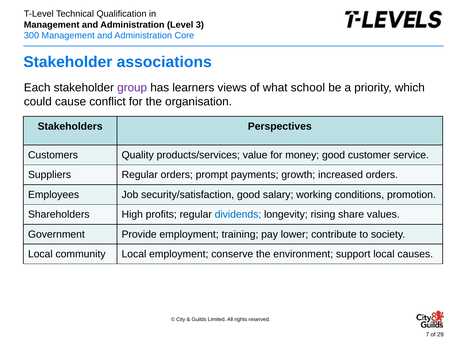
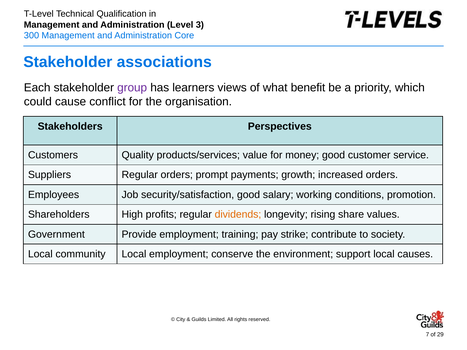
school: school -> benefit
dividends colour: blue -> orange
lower: lower -> strike
